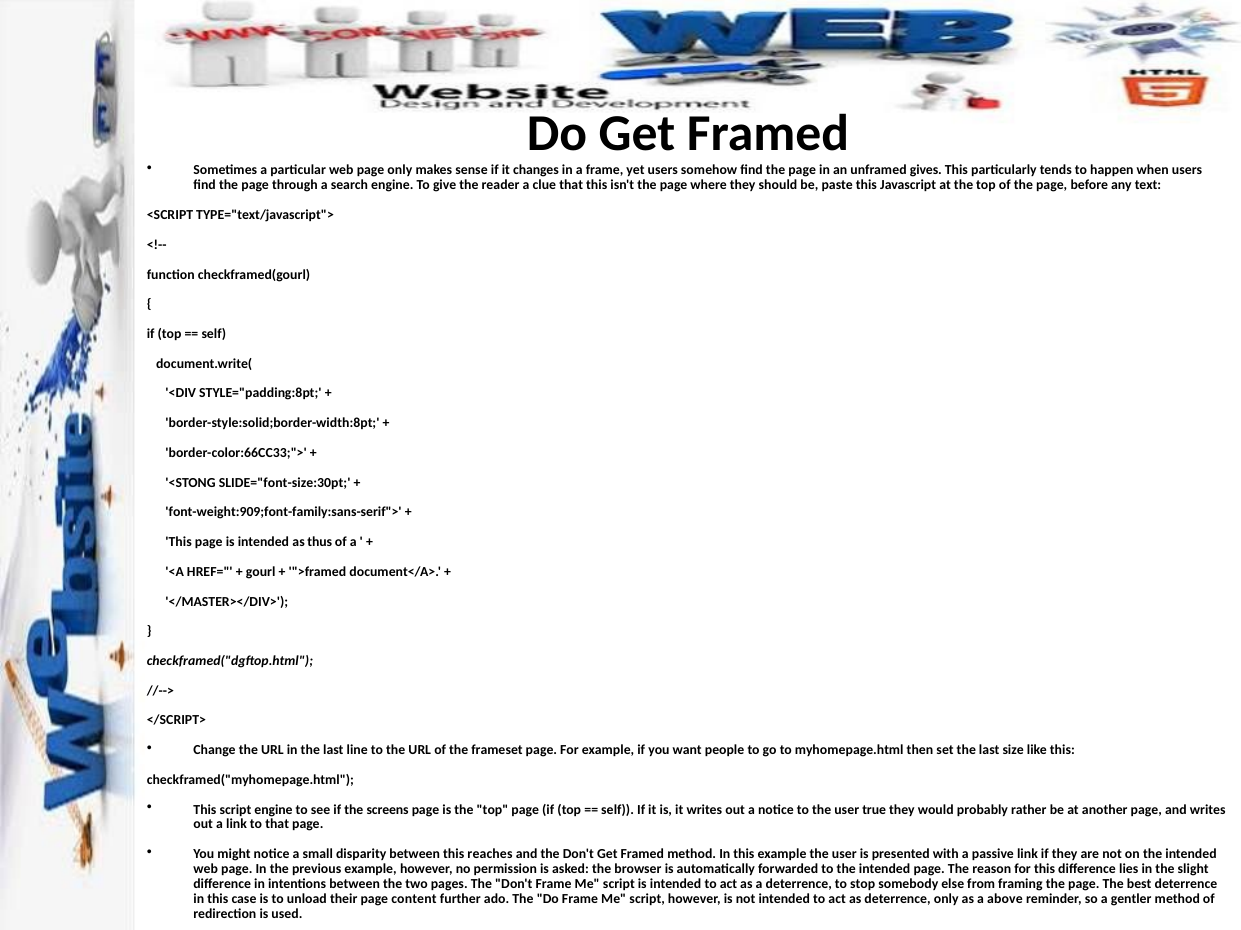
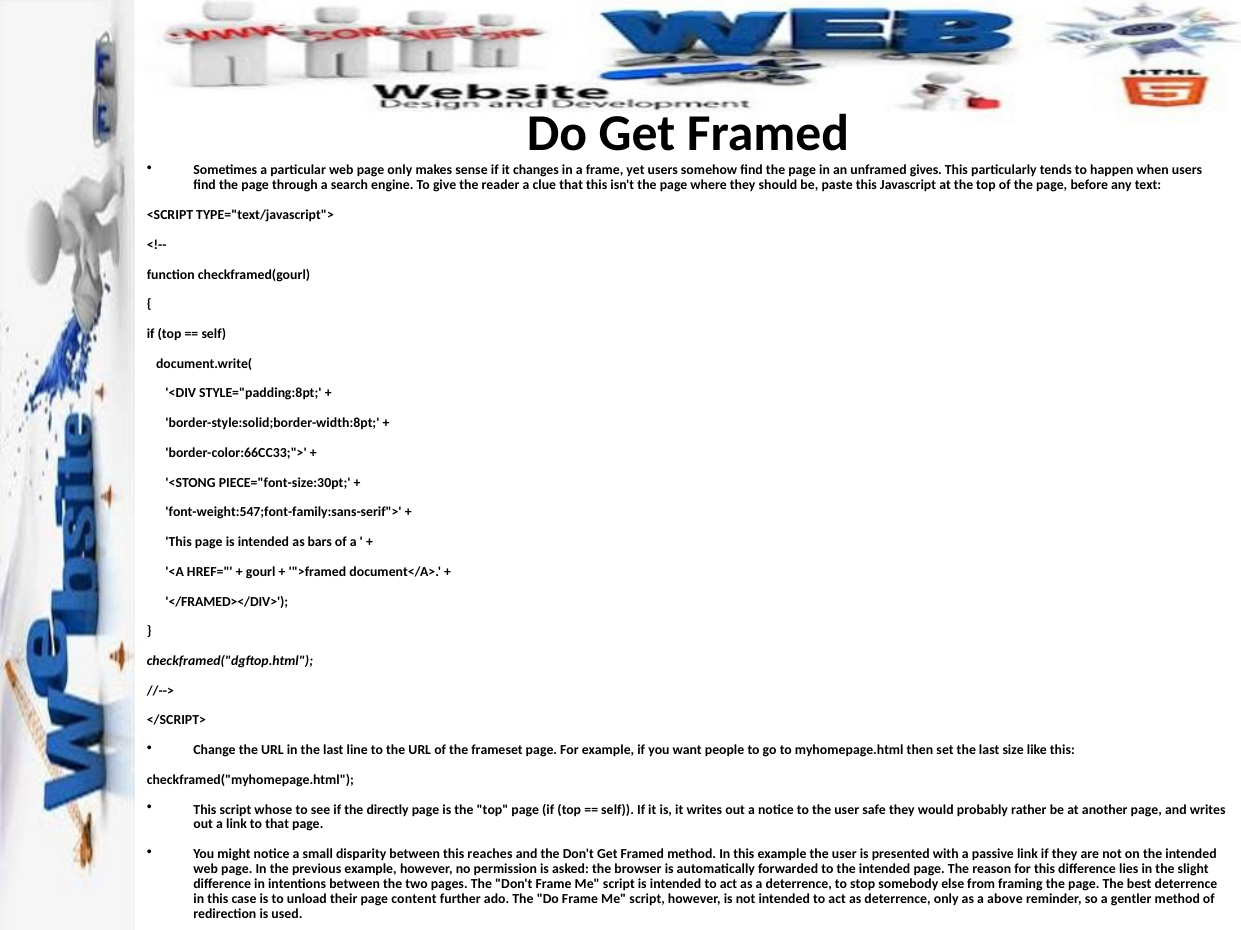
SLIDE="font-size:30pt: SLIDE="font-size:30pt -> PIECE="font-size:30pt
font-weight:909;font-family:sans-serif">: font-weight:909;font-family:sans-serif"> -> font-weight:547;font-family:sans-serif">
thus: thus -> bars
</MASTER></DIV>: </MASTER></DIV> -> </FRAMED></DIV>
script engine: engine -> whose
screens: screens -> directly
true: true -> safe
